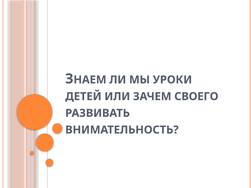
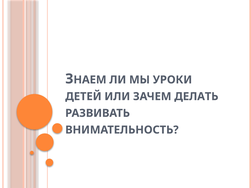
СВОЕГО: СВОЕГО -> ДЕЛАТЬ
